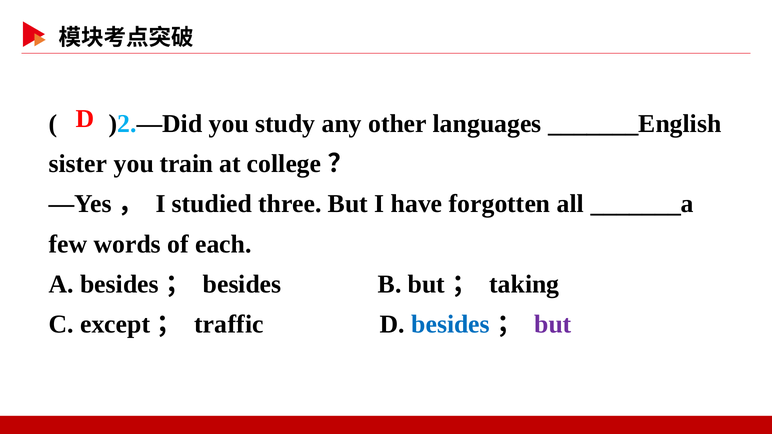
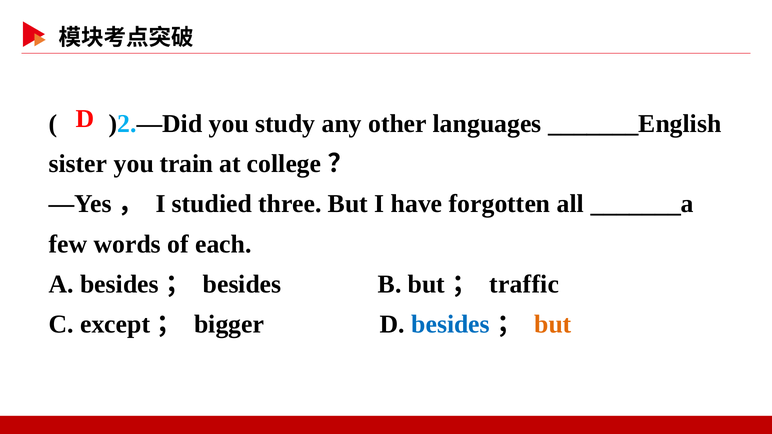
taking: taking -> traffic
traffic: traffic -> bigger
but at (553, 325) colour: purple -> orange
